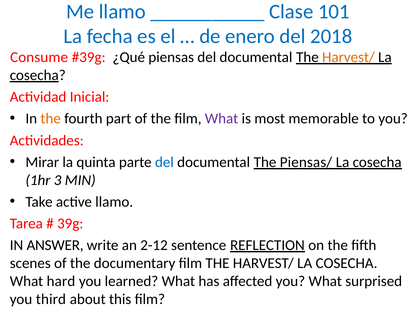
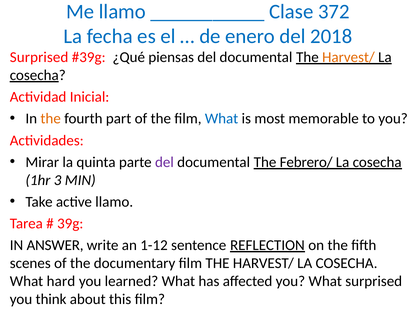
101: 101 -> 372
Consume at (39, 57): Consume -> Surprised
What at (222, 119) colour: purple -> blue
del at (164, 162) colour: blue -> purple
Piensas/: Piensas/ -> Febrero/
2-12: 2-12 -> 1-12
third: third -> think
